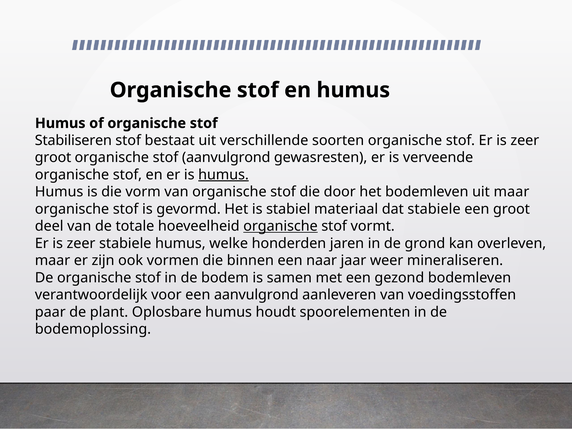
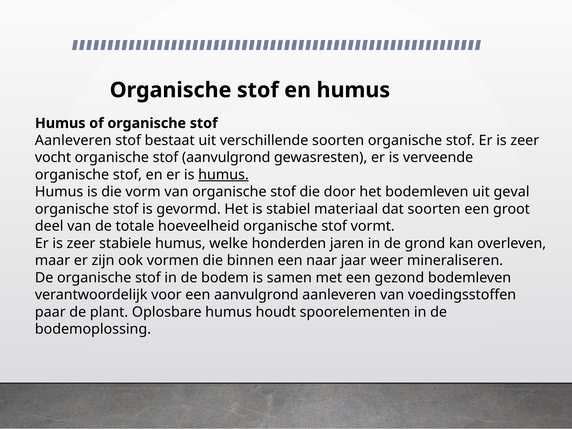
Stabiliseren at (73, 140): Stabiliseren -> Aanleveren
groot at (53, 158): groot -> vocht
uit maar: maar -> geval
dat stabiele: stabiele -> soorten
organische at (280, 226) underline: present -> none
